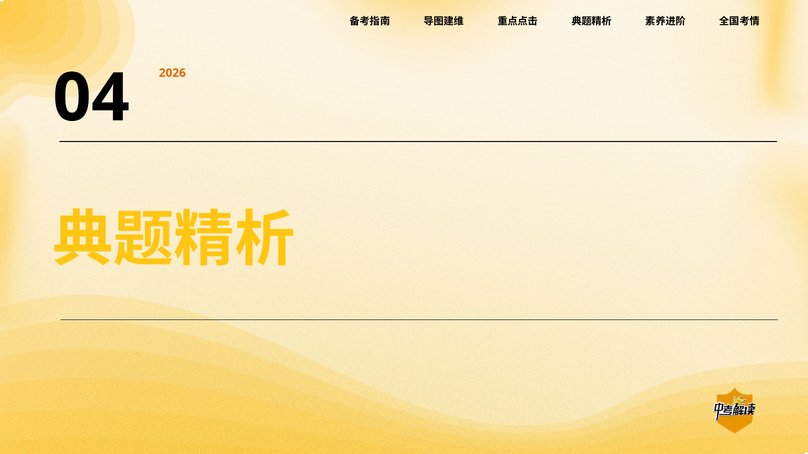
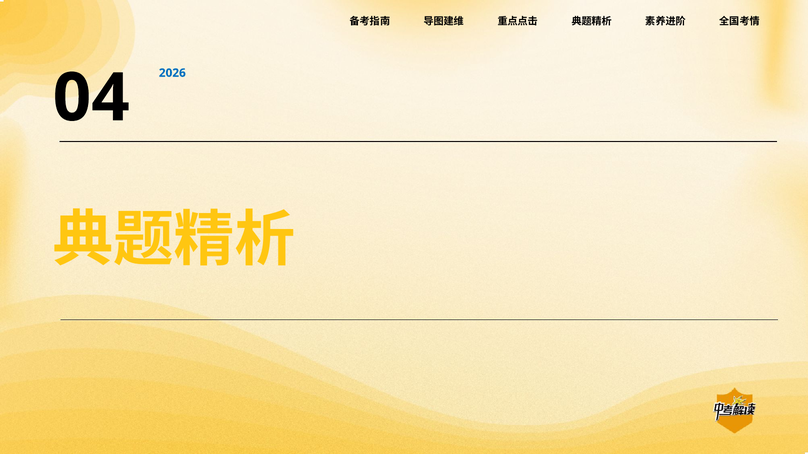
2026 colour: orange -> blue
